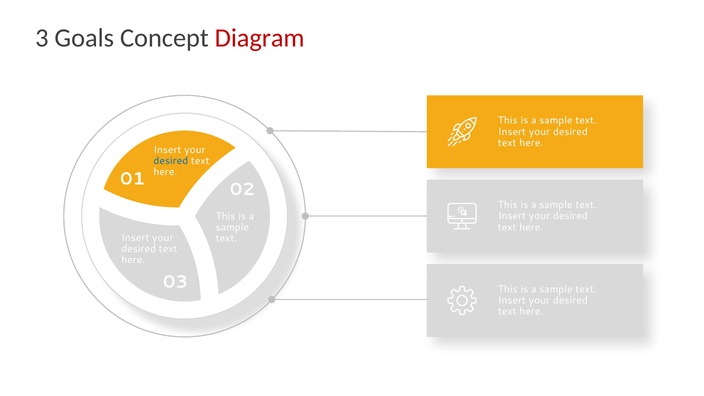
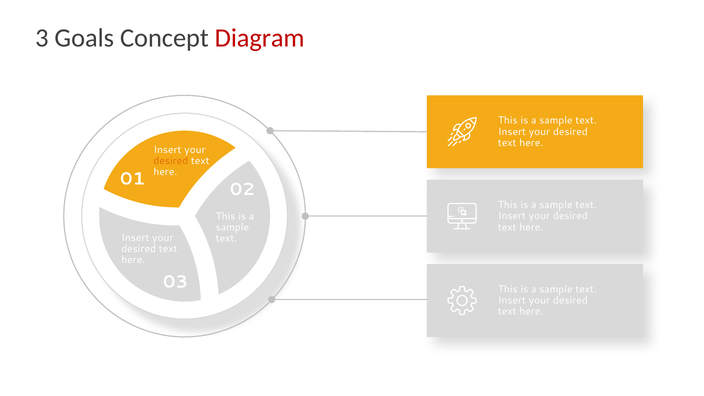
desired at (171, 161) colour: blue -> orange
